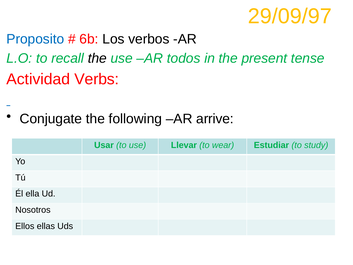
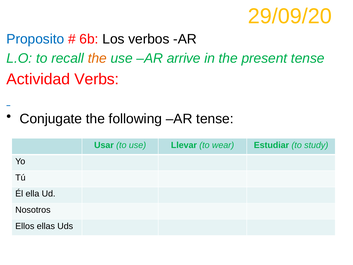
29/09/97: 29/09/97 -> 29/09/20
the at (97, 58) colour: black -> orange
todos: todos -> arrive
AR arrive: arrive -> tense
